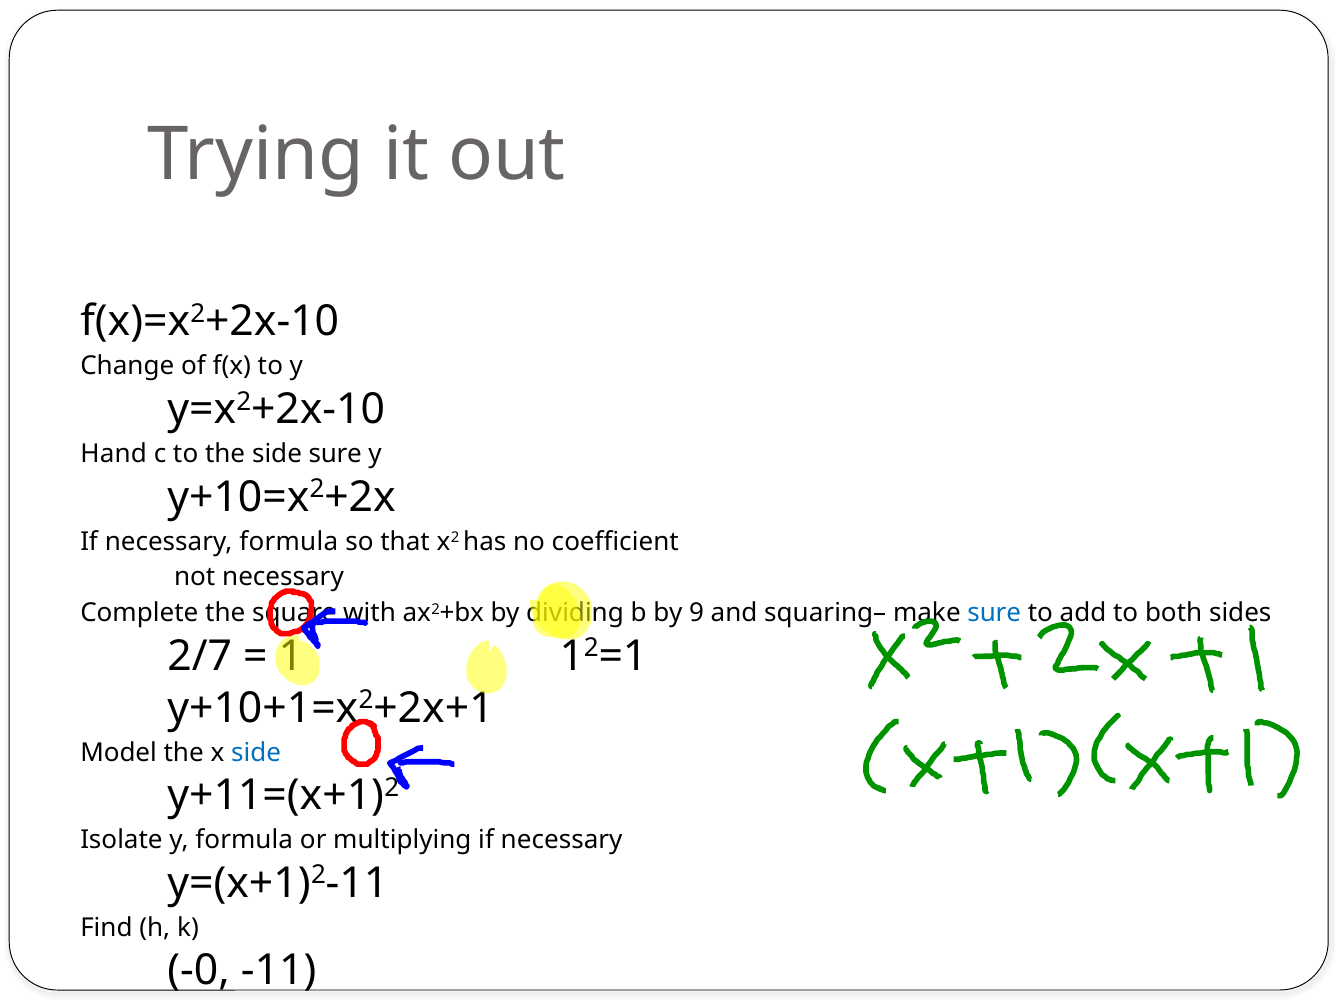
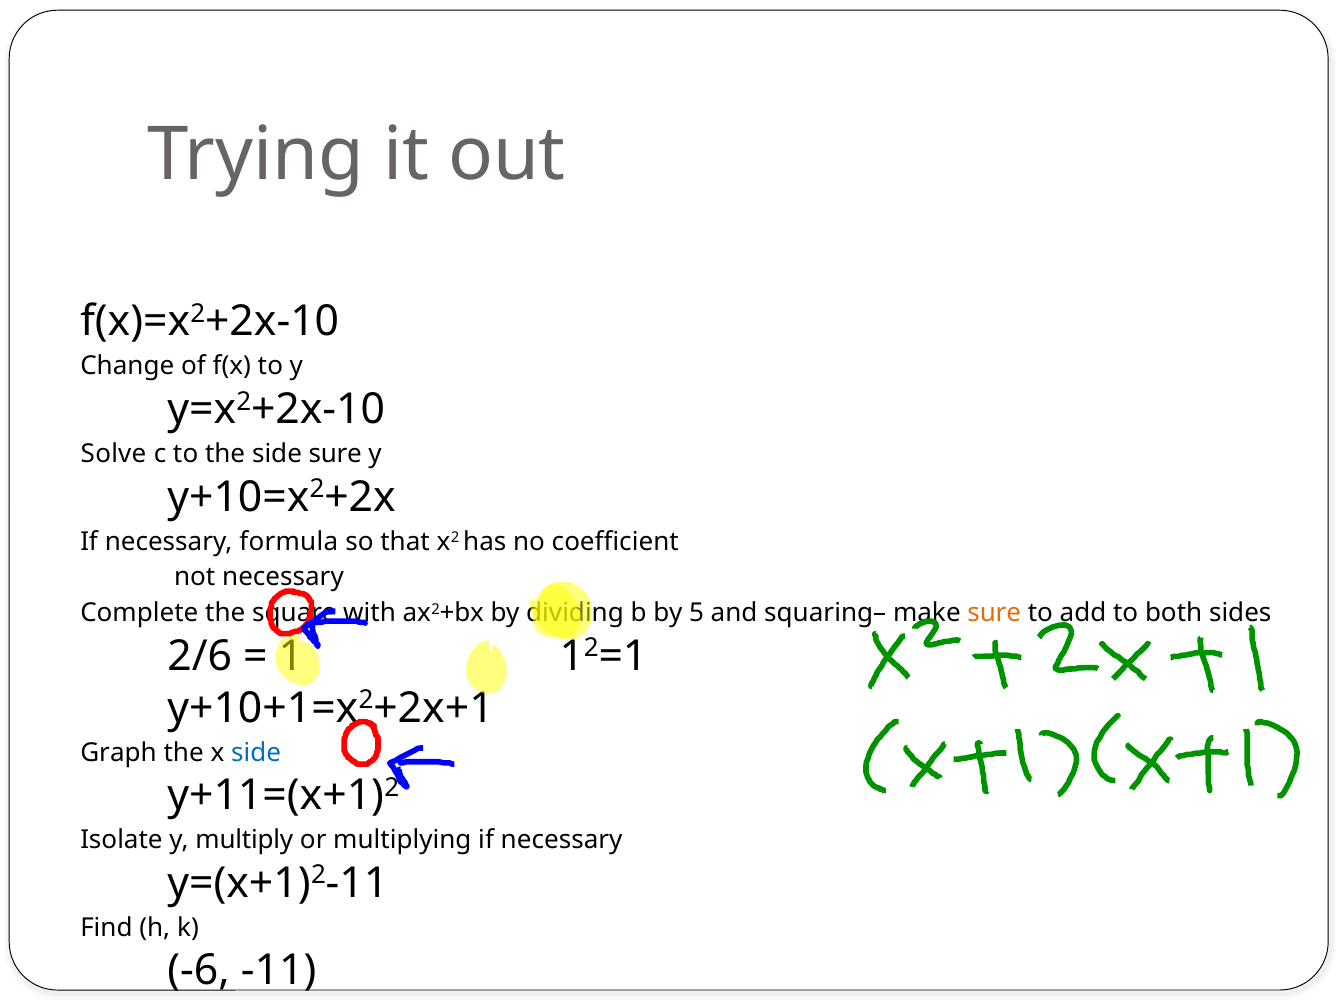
Hand: Hand -> Solve
9: 9 -> 5
sure at (994, 613) colour: blue -> orange
2/7: 2/7 -> 2/6
Model: Model -> Graph
y formula: formula -> multiply
-0: -0 -> -6
